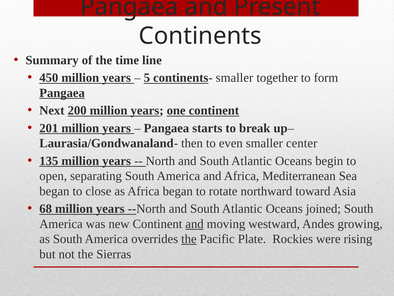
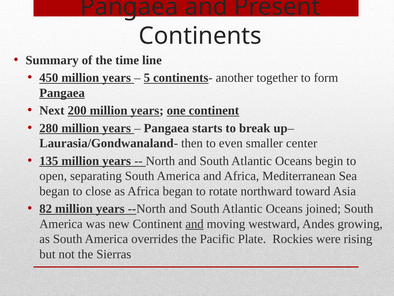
continents- smaller: smaller -> another
201: 201 -> 280
68: 68 -> 82
the at (189, 239) underline: present -> none
